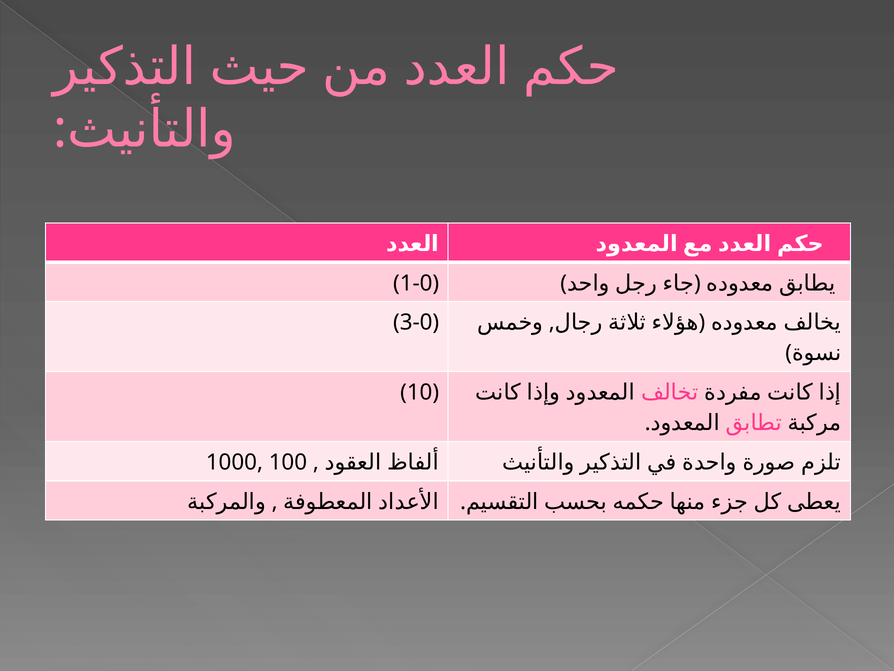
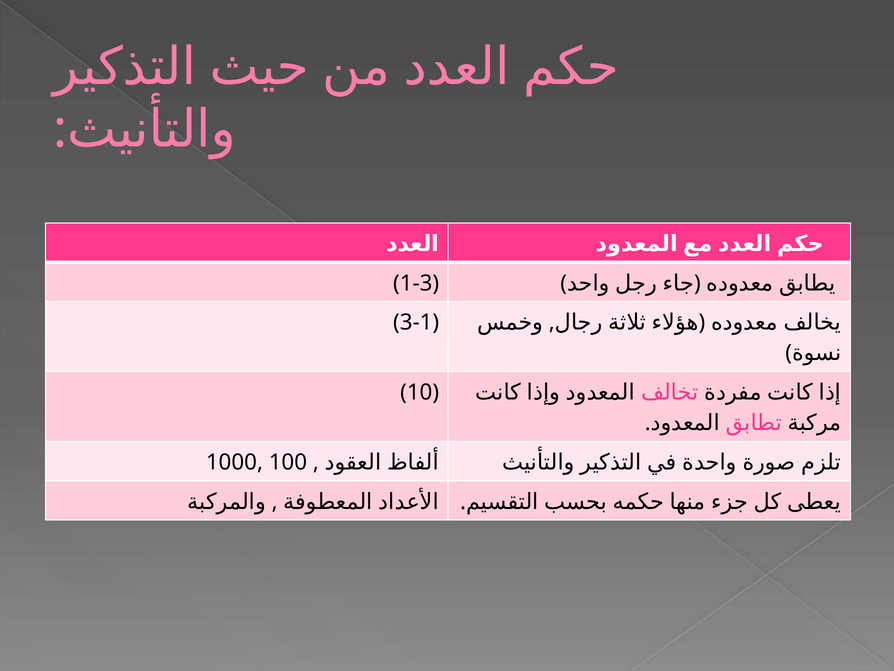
1-0: 1-0 -> 1-3
3-0: 3-0 -> 3-1
